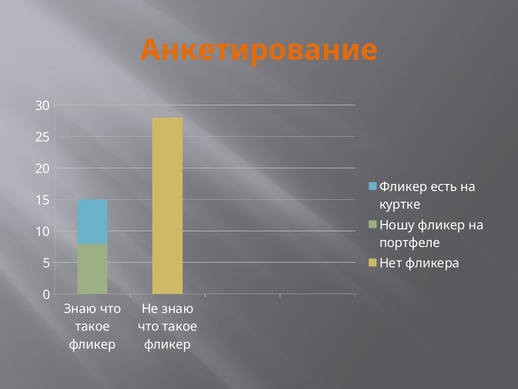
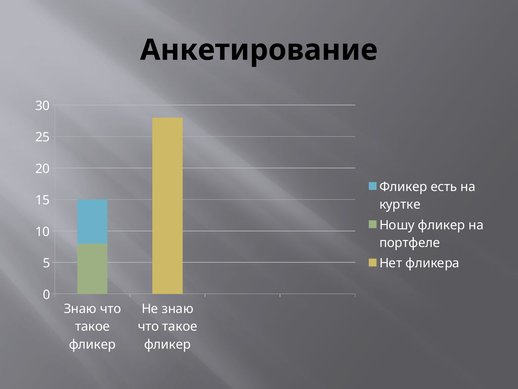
Анкетирование colour: orange -> black
